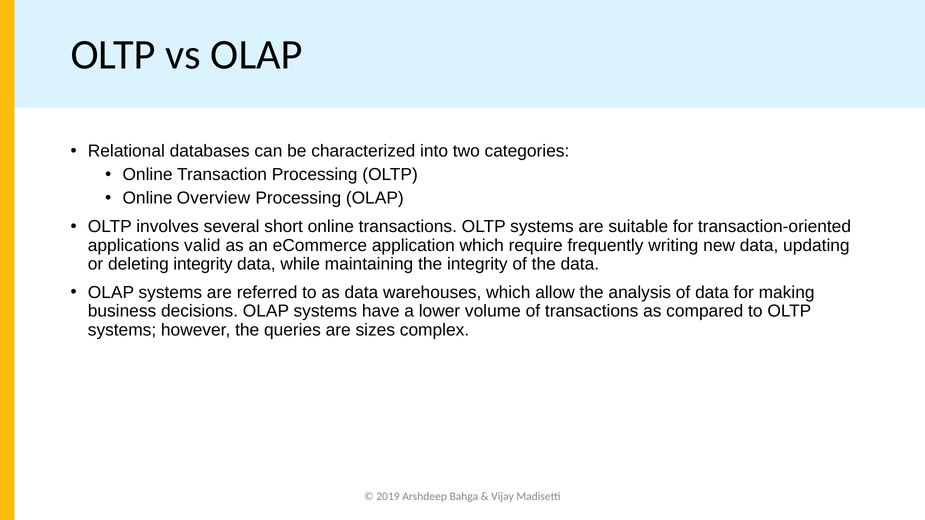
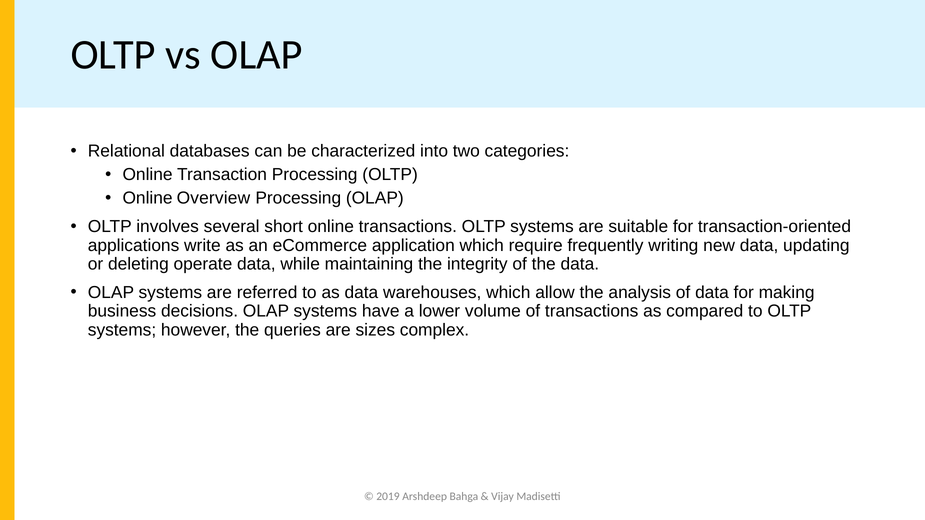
valid: valid -> write
deleting integrity: integrity -> operate
